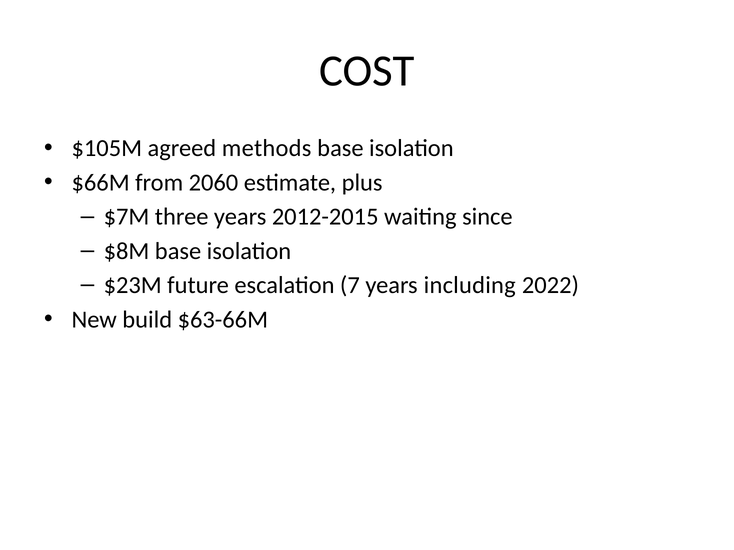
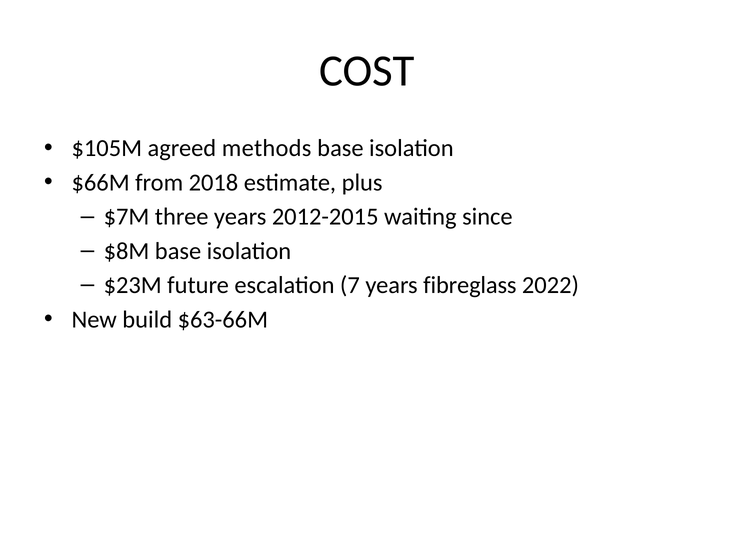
2060: 2060 -> 2018
including: including -> fibreglass
